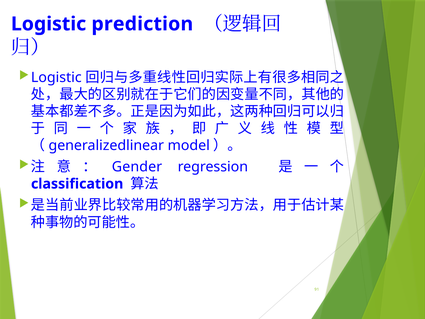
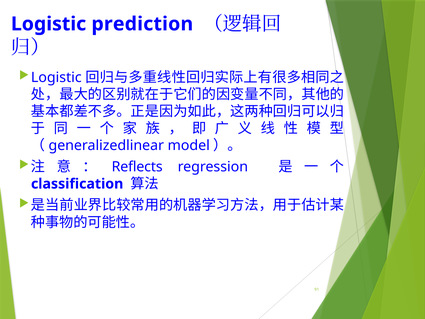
Gender: Gender -> Reflects
